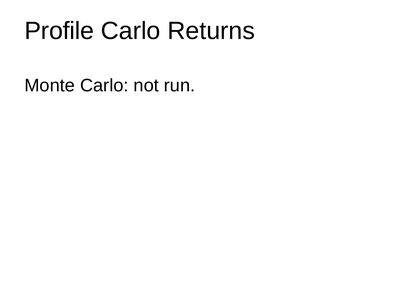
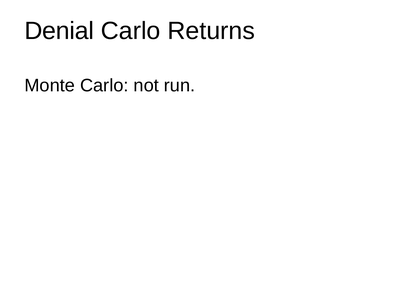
Profile: Profile -> Denial
